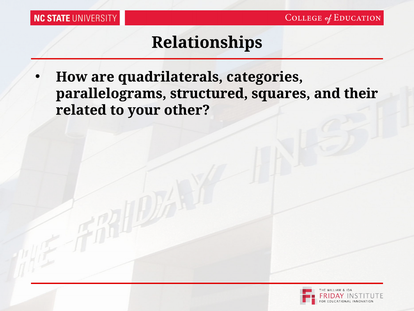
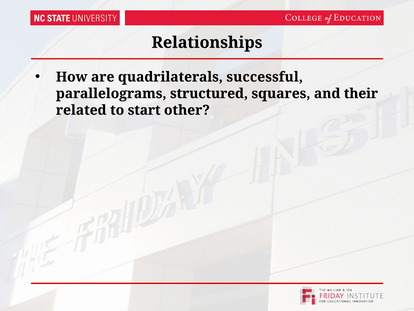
categories: categories -> successful
your: your -> start
